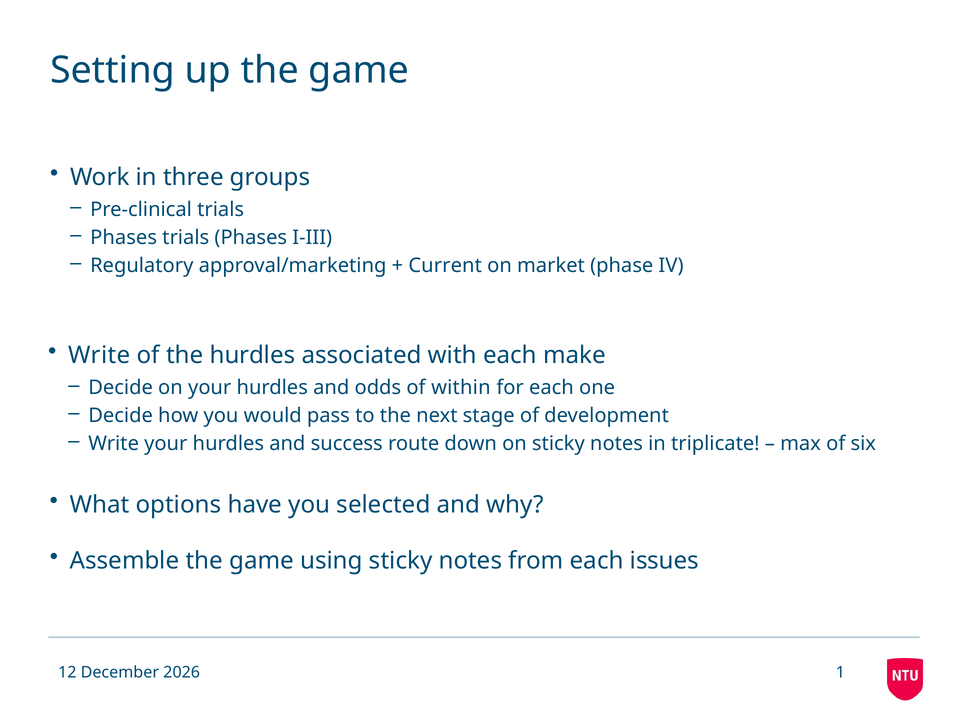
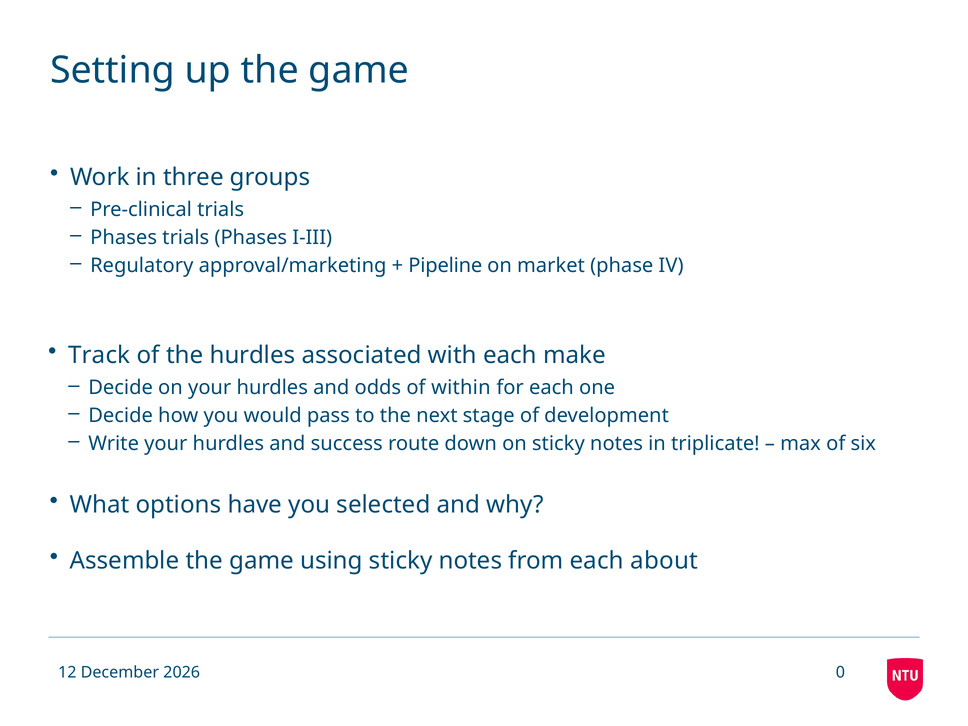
Current: Current -> Pipeline
Write at (99, 355): Write -> Track
issues: issues -> about
1: 1 -> 0
